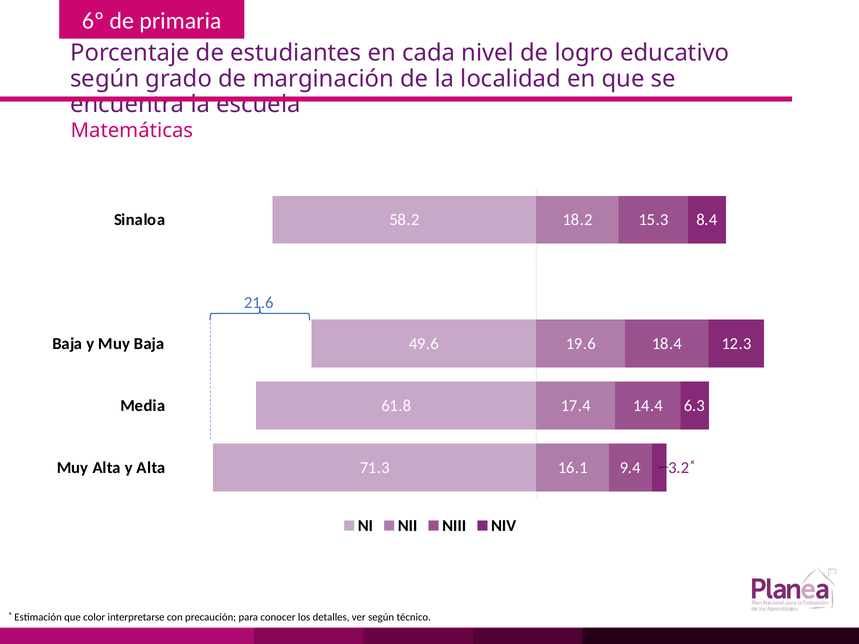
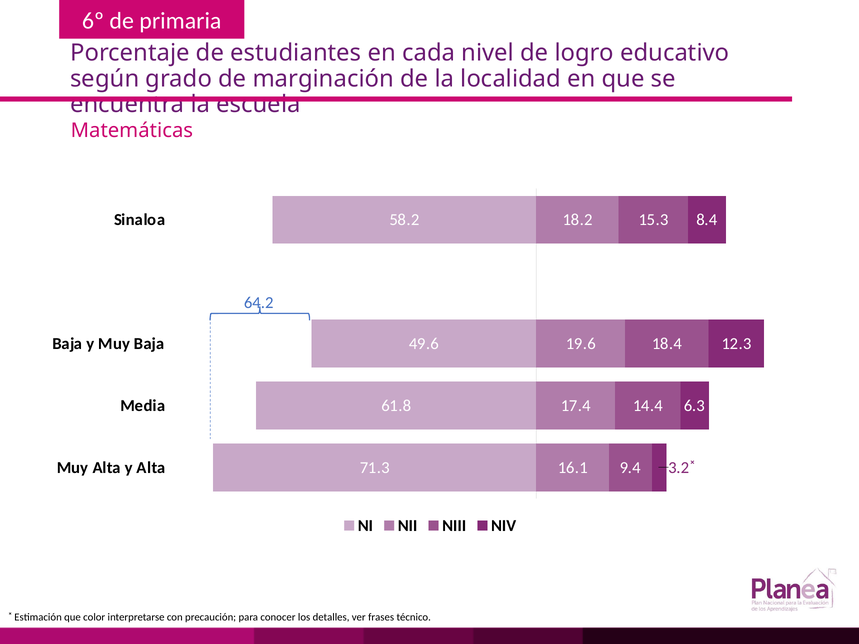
21.6: 21.6 -> 64.2
ver según: según -> frases
